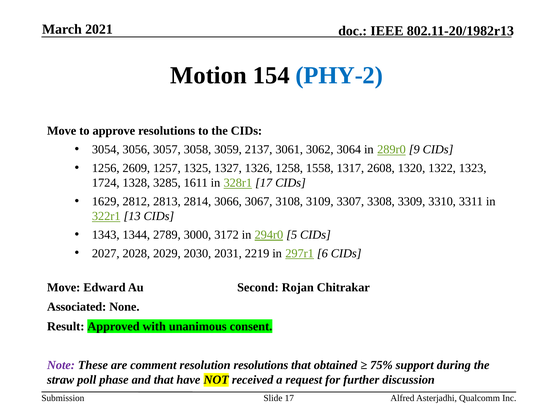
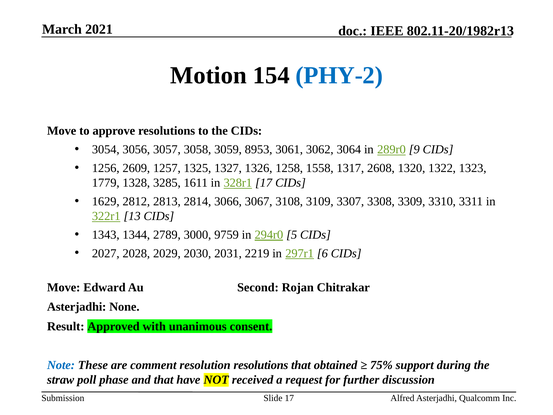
2137: 2137 -> 8953
1724: 1724 -> 1779
3172: 3172 -> 9759
Associated at (77, 307): Associated -> Asterjadhi
Note colour: purple -> blue
